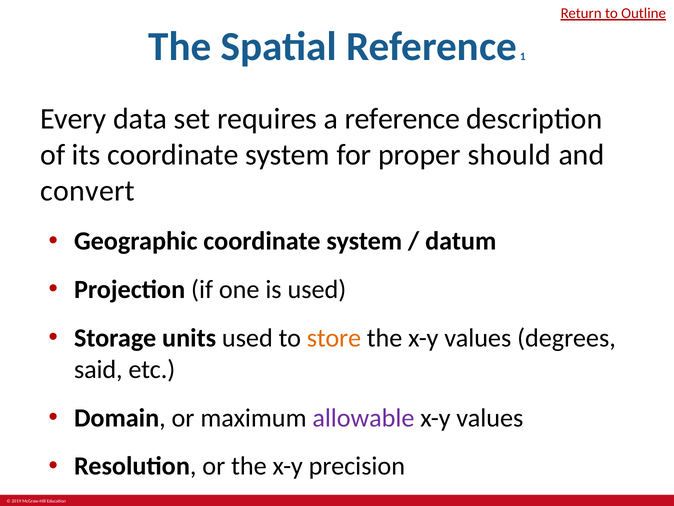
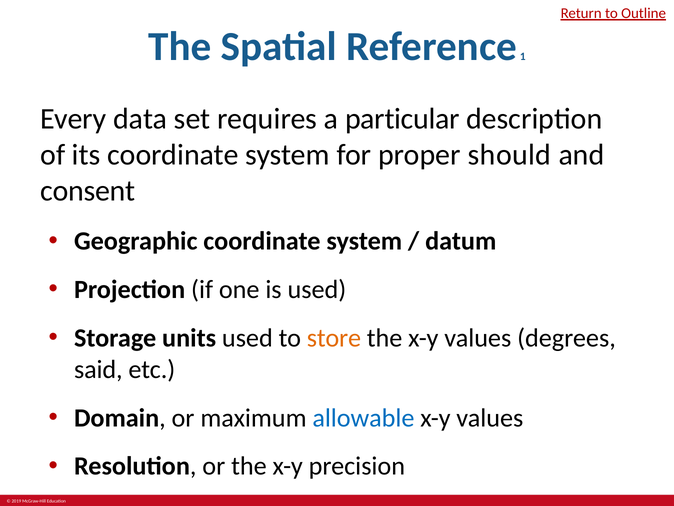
a reference: reference -> particular
convert: convert -> consent
allowable colour: purple -> blue
